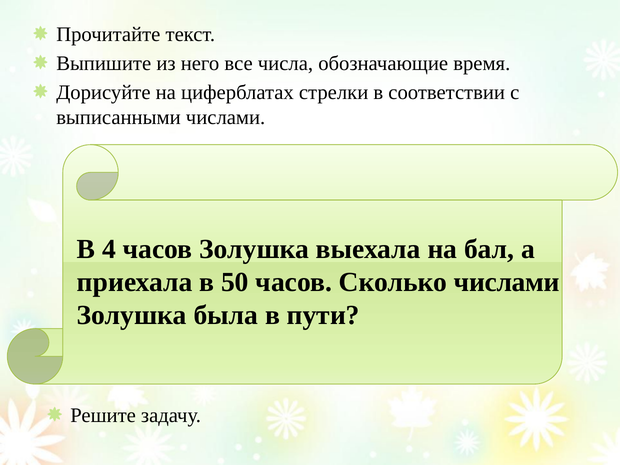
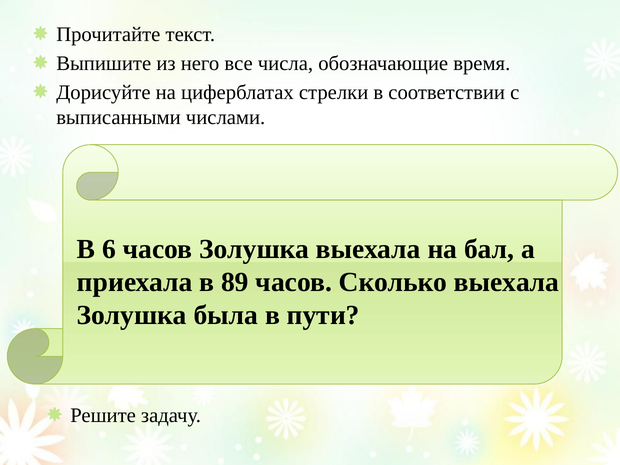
4: 4 -> 6
50: 50 -> 89
Сколько числами: числами -> выехала
